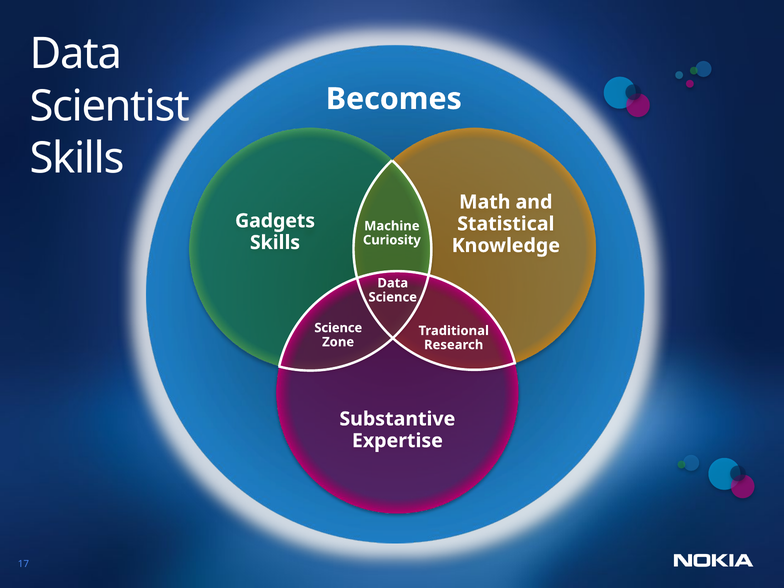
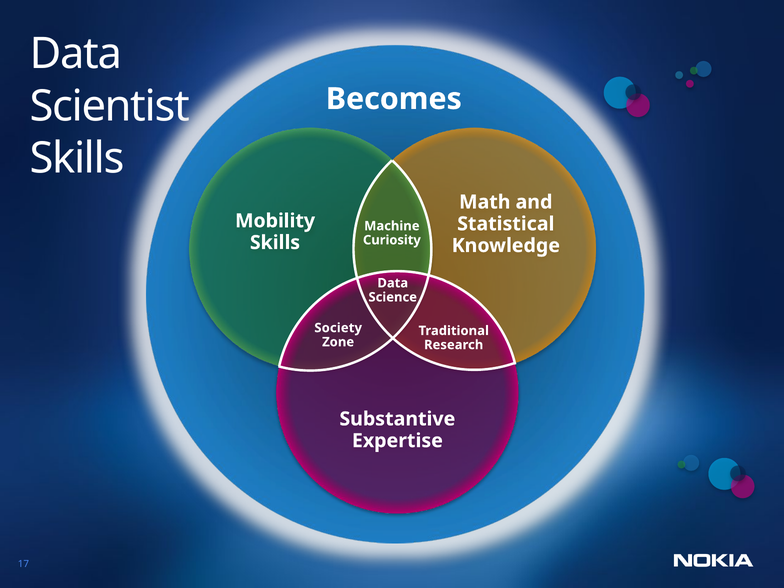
Gadgets: Gadgets -> Mobility
Science at (338, 328): Science -> Society
